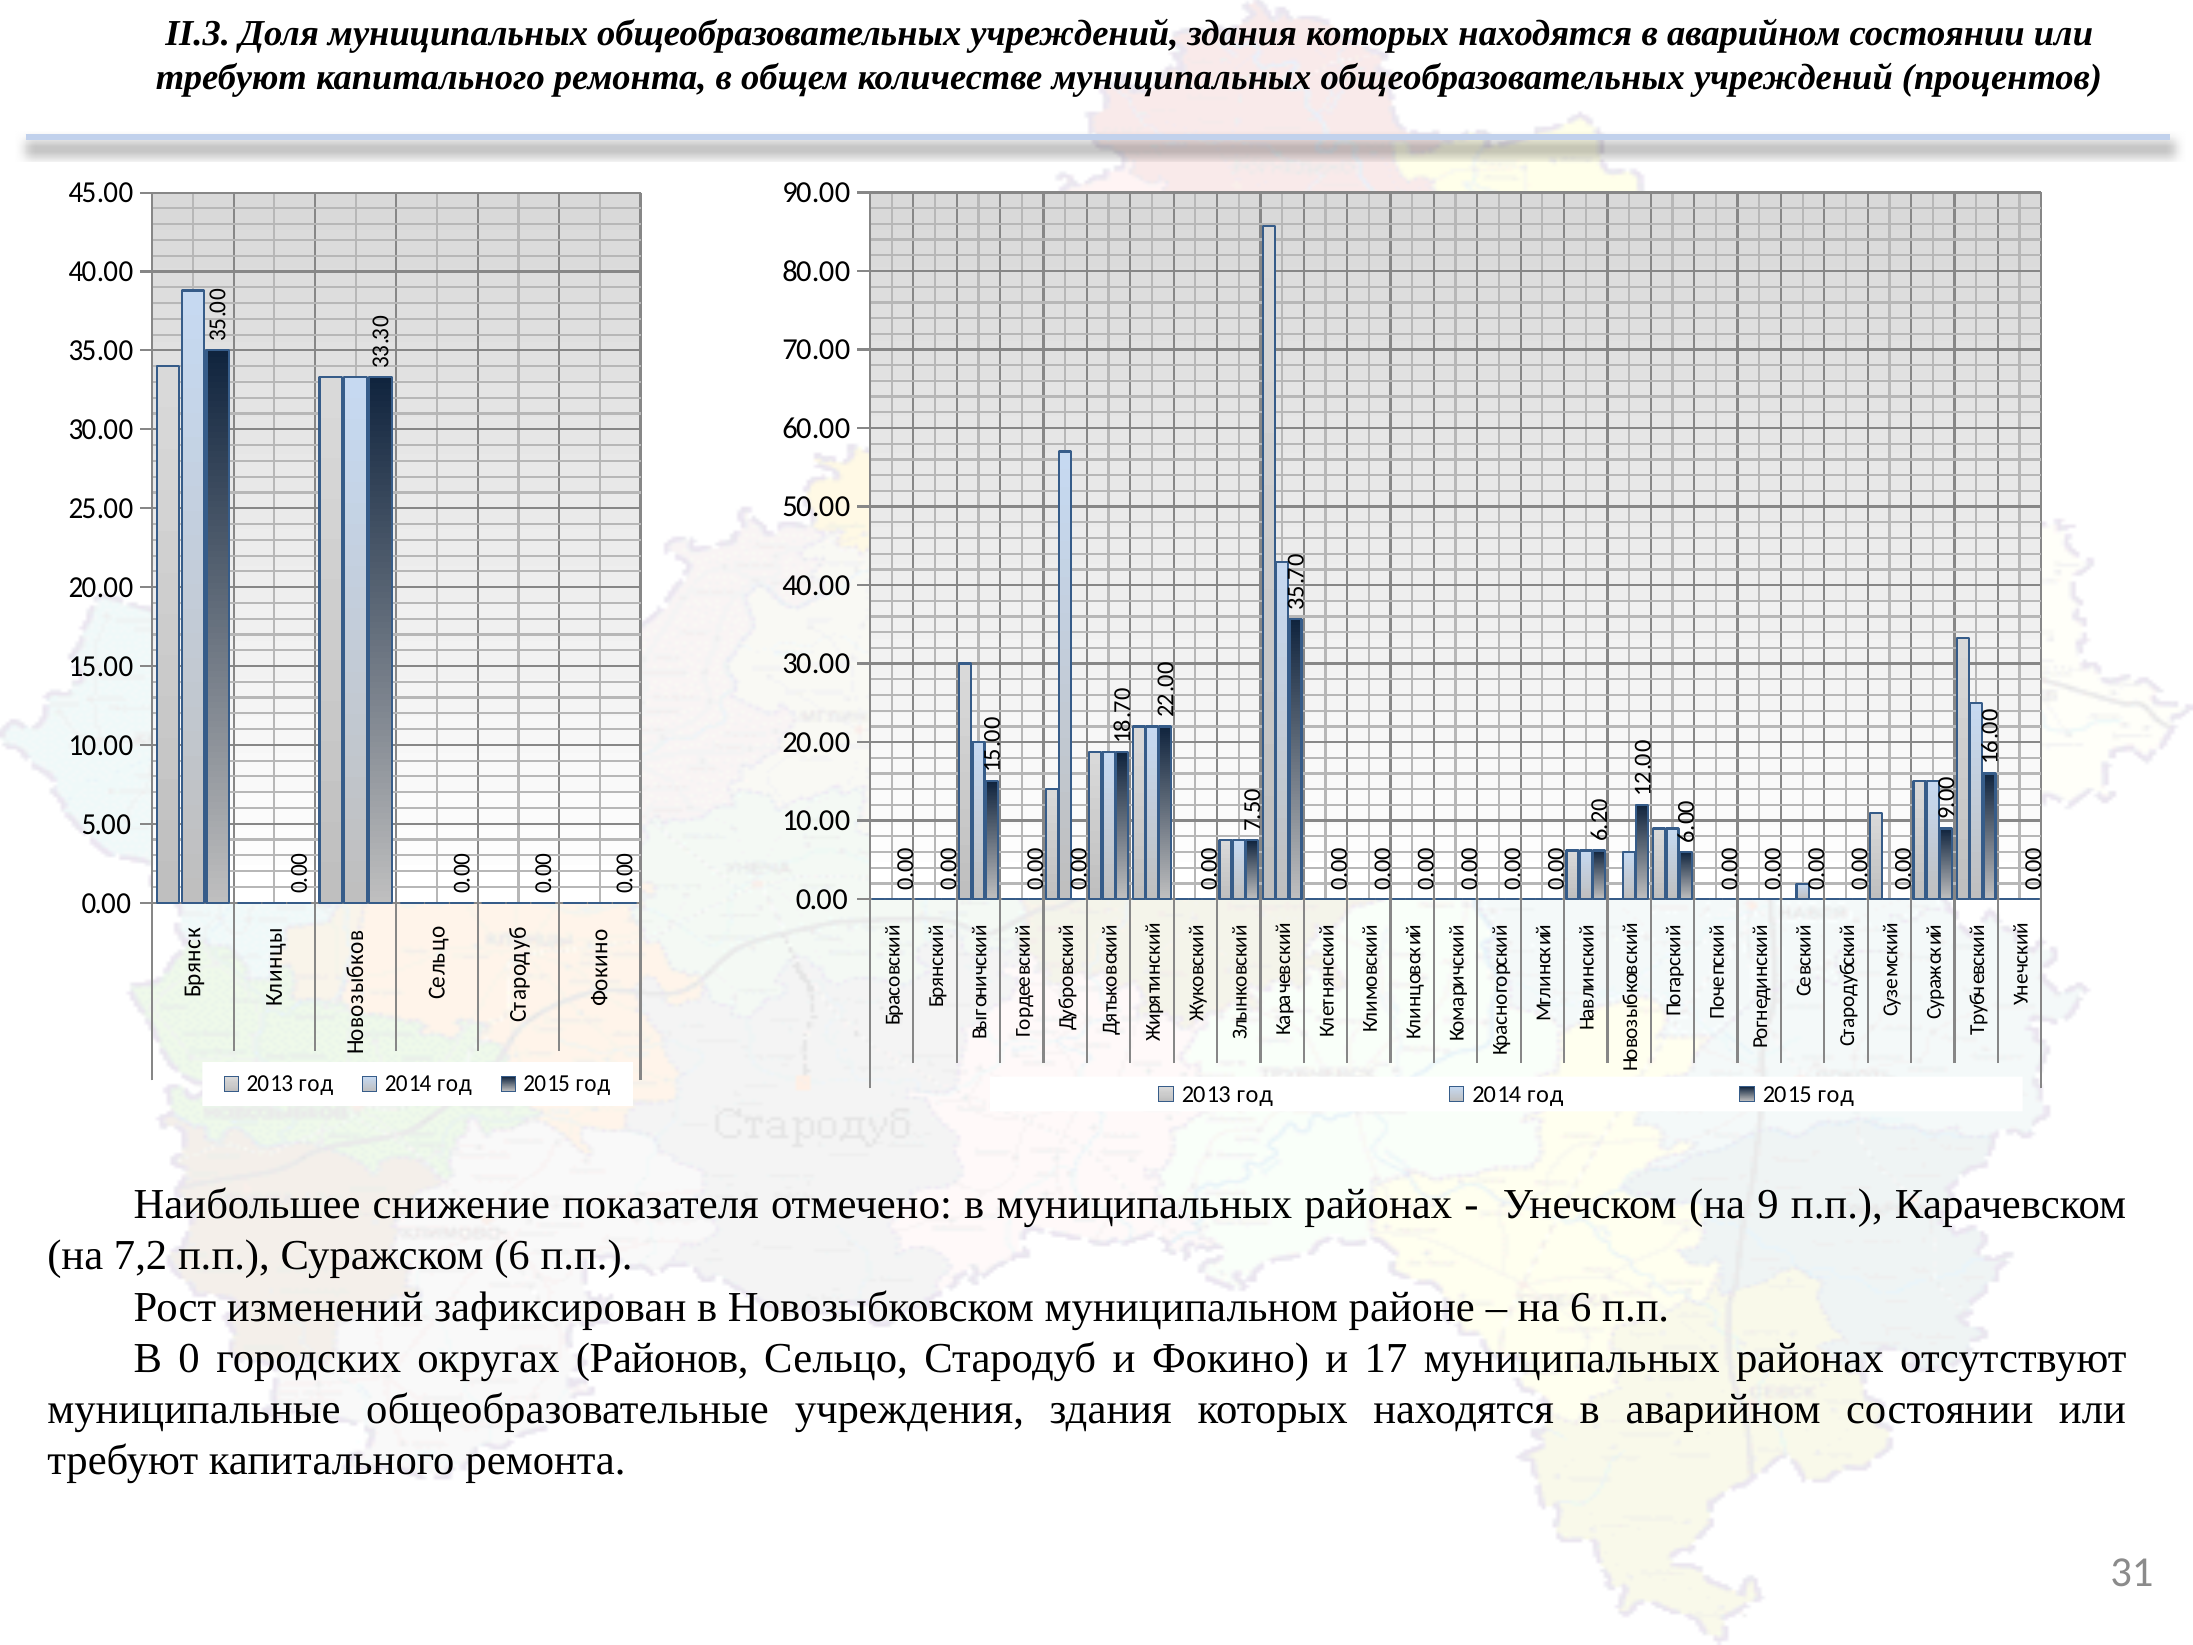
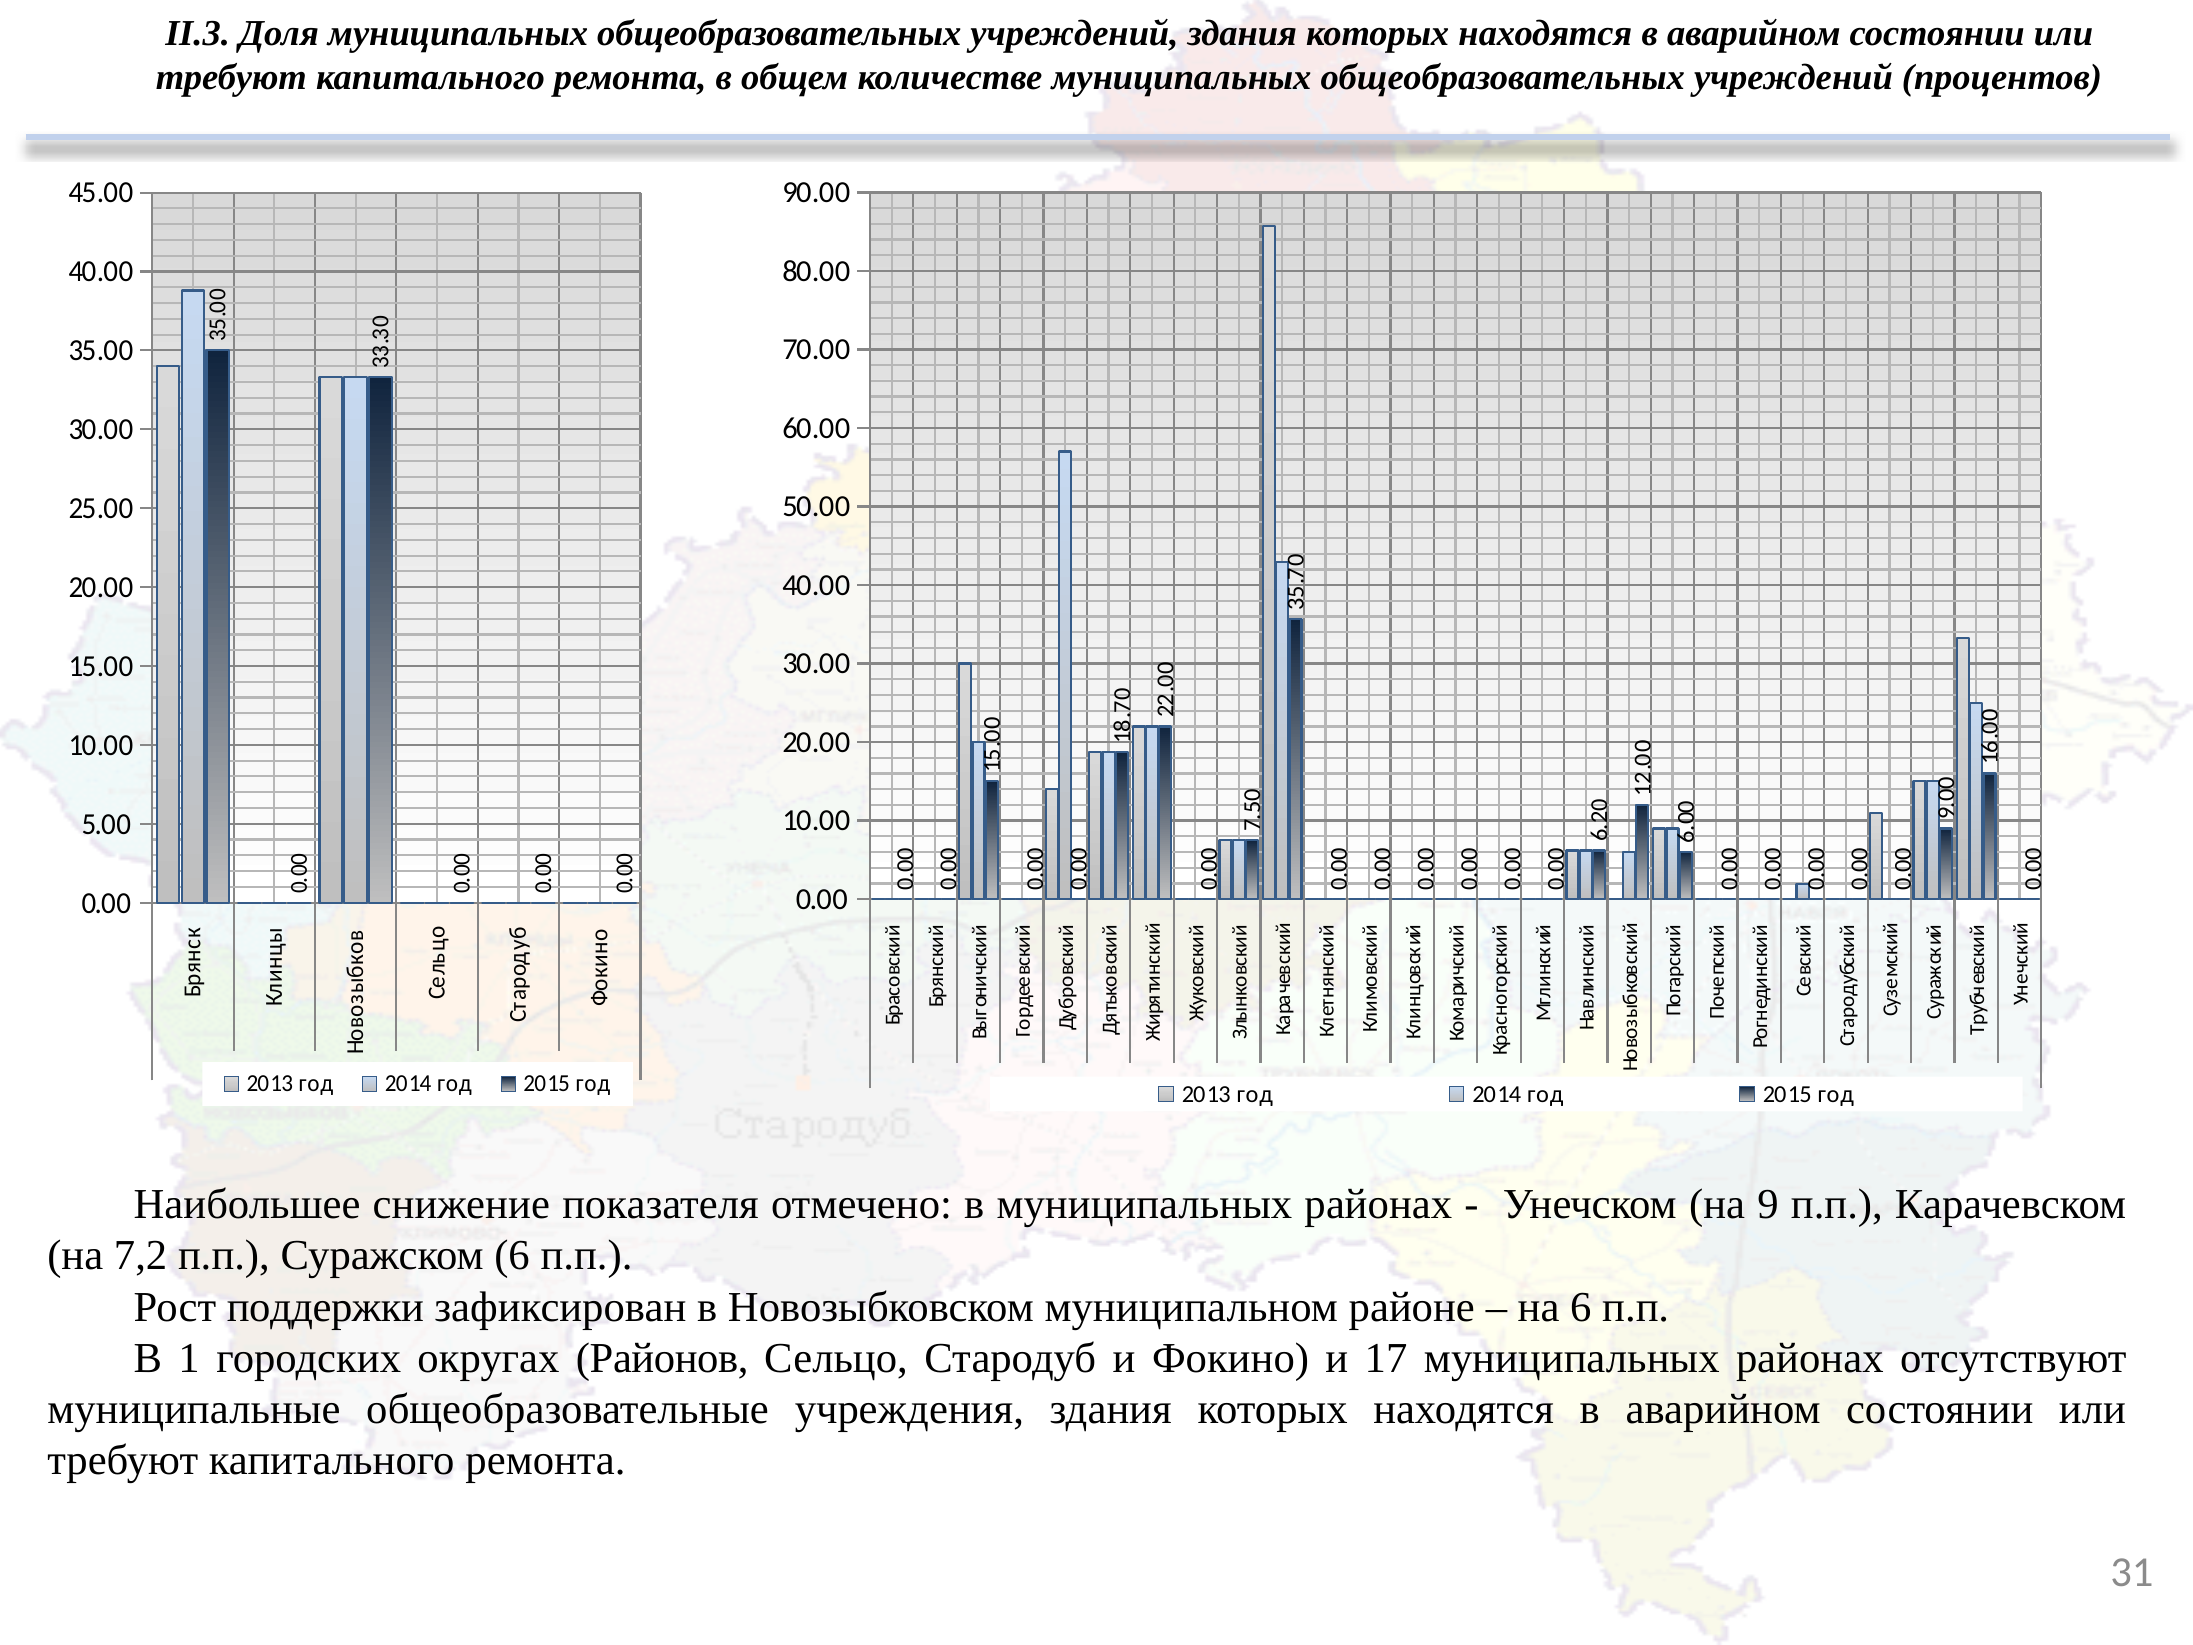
изменений: изменений -> поддержки
В 0: 0 -> 1
